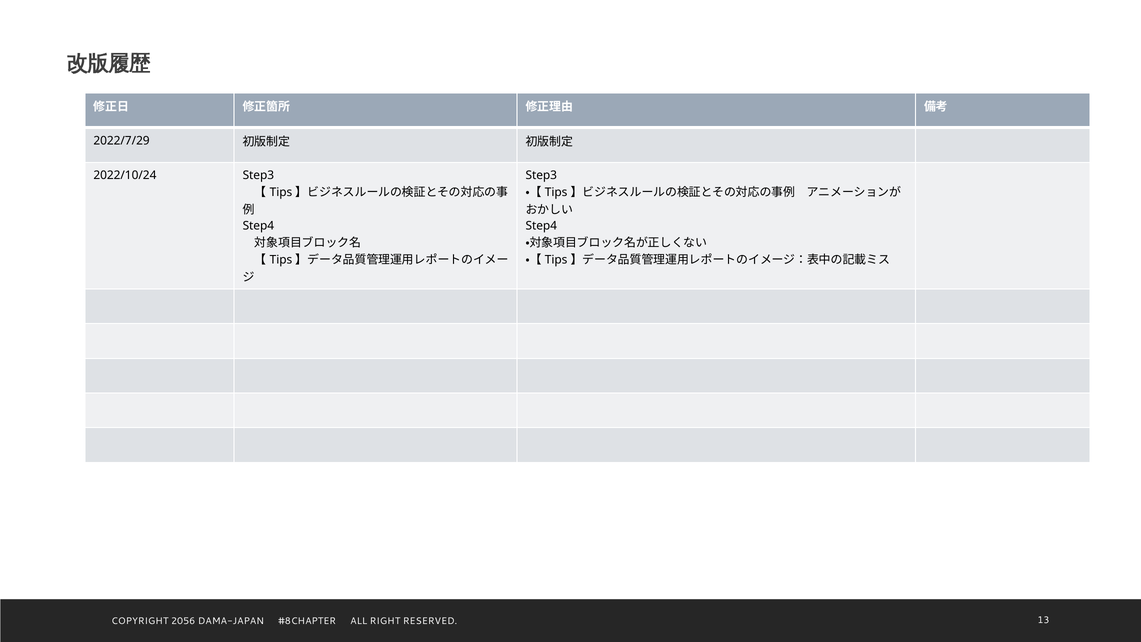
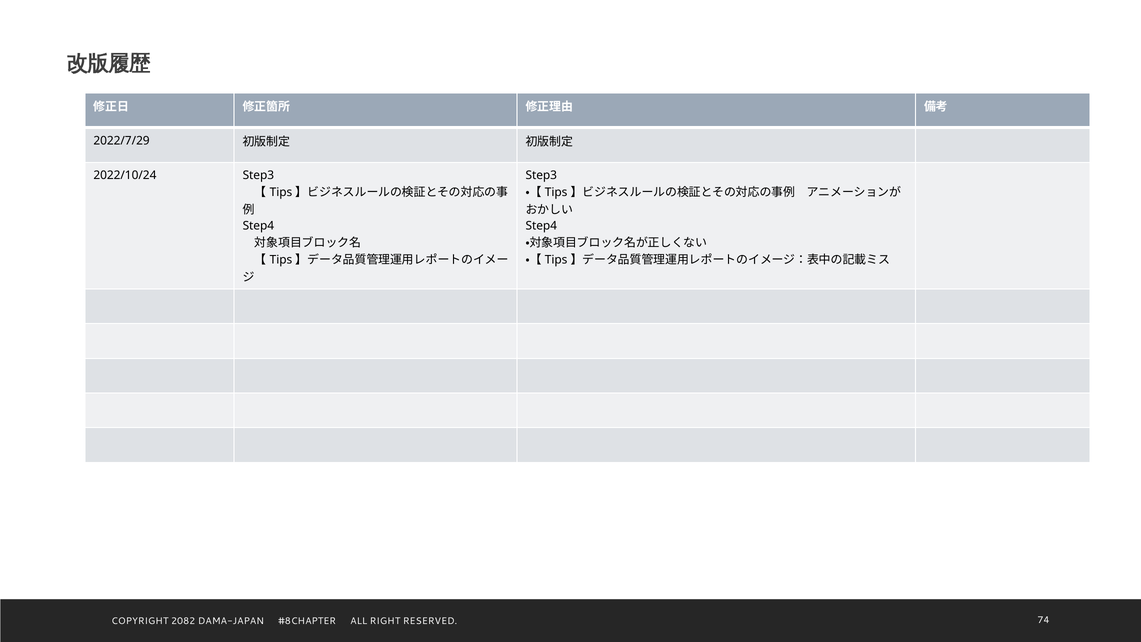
2056: 2056 -> 2082
13: 13 -> 74
